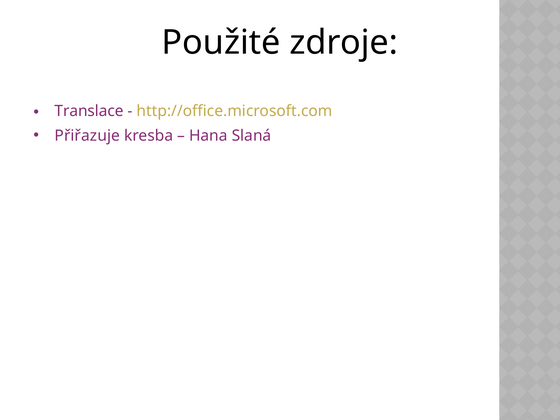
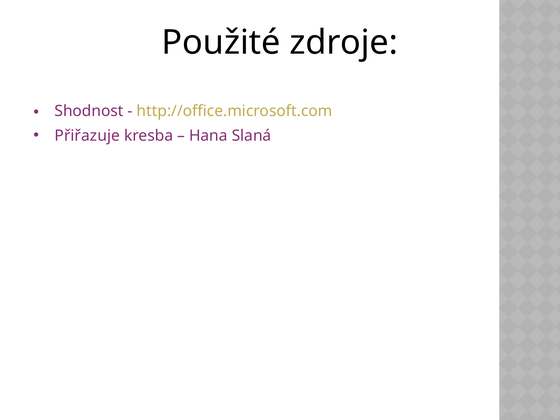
Translace: Translace -> Shodnost
